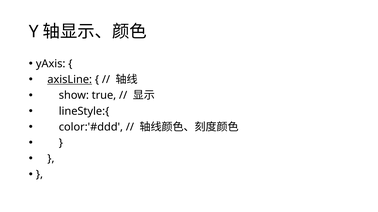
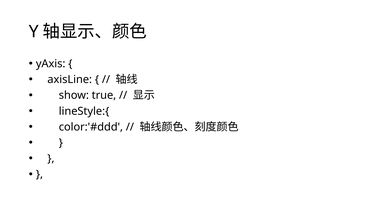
axisLine underline: present -> none
